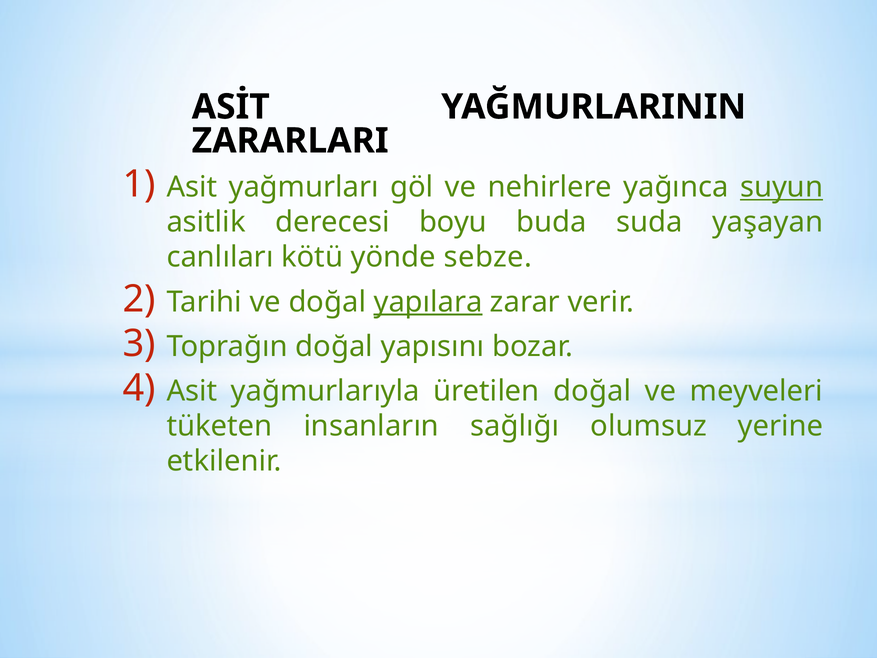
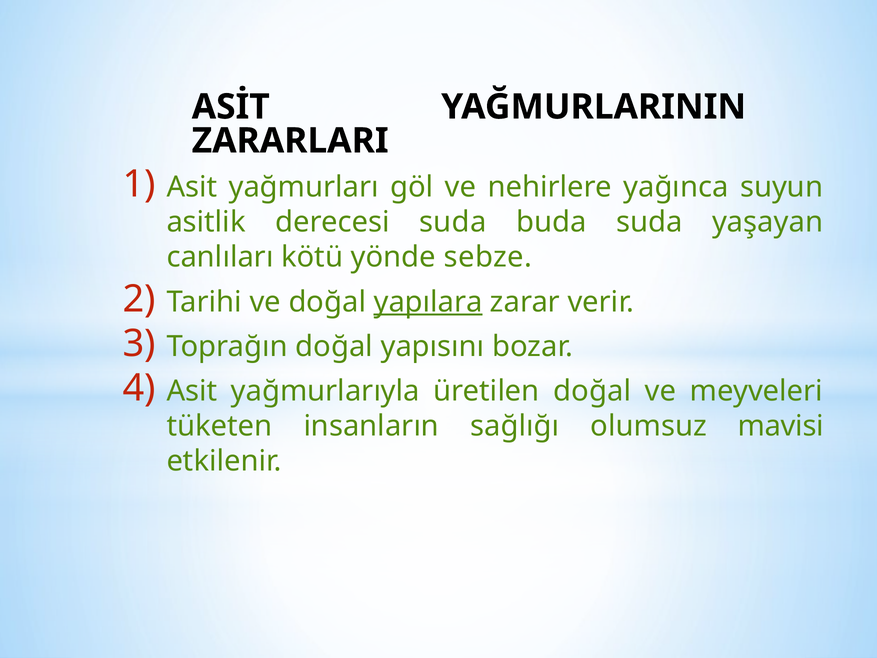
suyun underline: present -> none
derecesi boyu: boyu -> suda
yerine: yerine -> mavisi
